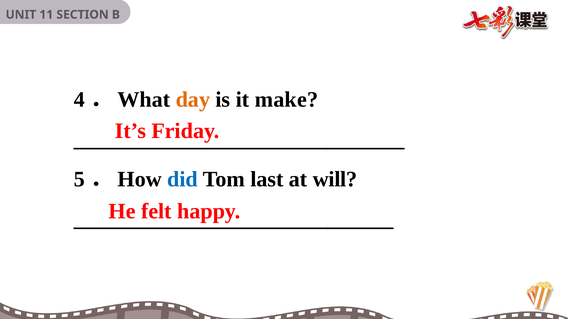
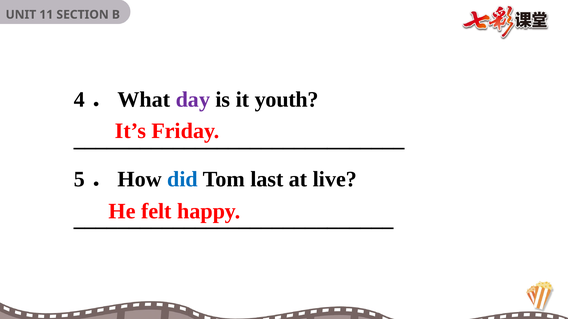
day colour: orange -> purple
make: make -> youth
will: will -> live
